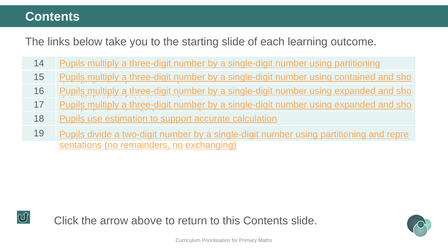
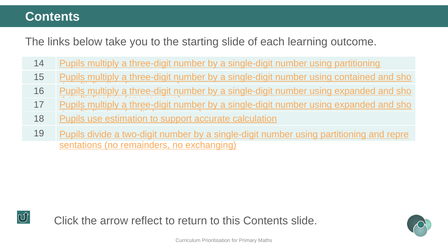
above: above -> reflect
